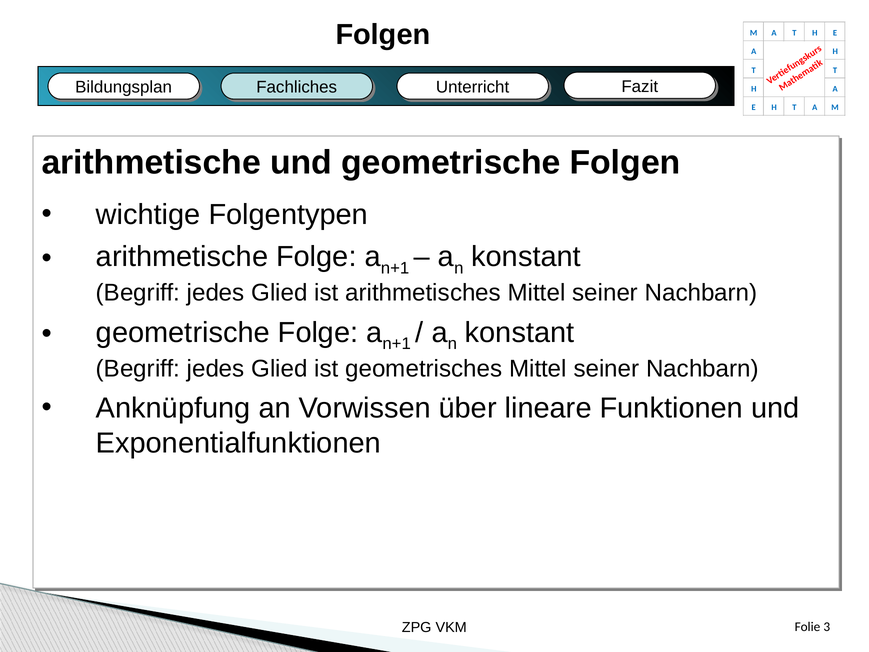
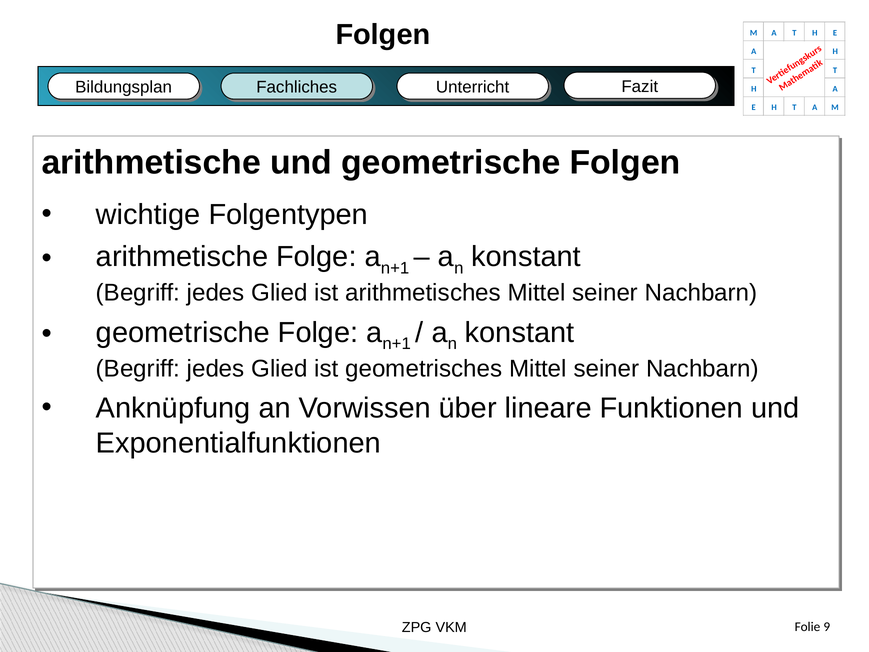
3: 3 -> 9
